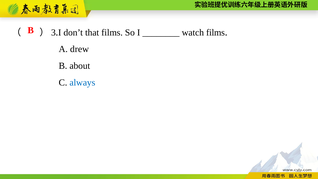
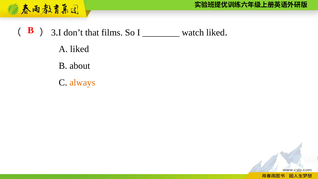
watch films: films -> liked
A drew: drew -> liked
always colour: blue -> orange
